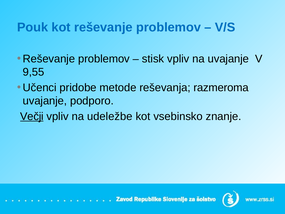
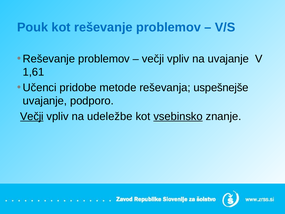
stisk at (153, 59): stisk -> večji
9,55: 9,55 -> 1,61
razmeroma: razmeroma -> uspešnejše
vsebinsko underline: none -> present
